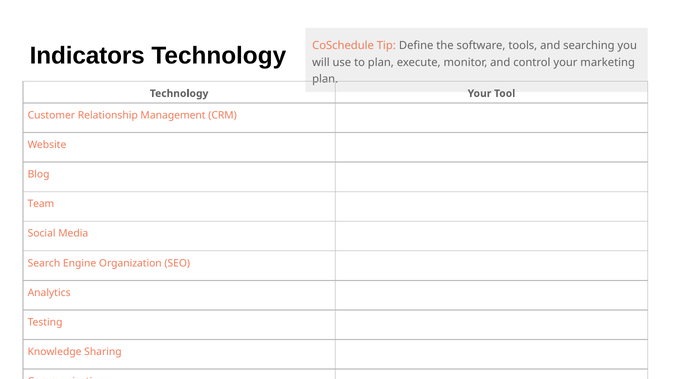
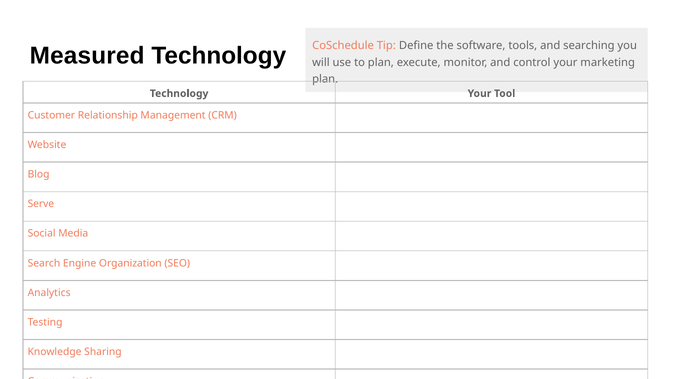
Indicators: Indicators -> Measured
Team: Team -> Serve
